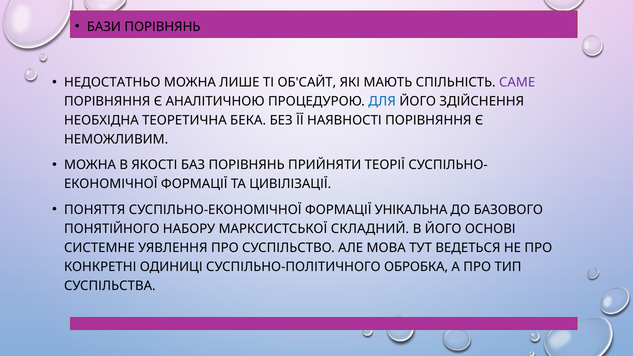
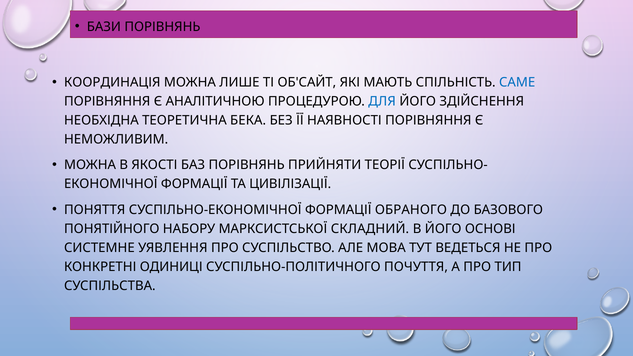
НЕДОСТАТНЬО: НЕДОСТАТНЬО -> КООРДИНАЦІЯ
САМЕ colour: purple -> blue
УНІКАЛЬНА: УНІКАЛЬНА -> ОБРАНОГО
ОБРОБКА: ОБРОБКА -> ПОЧУТТЯ
